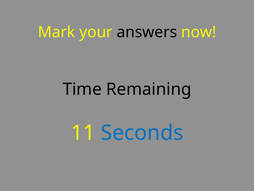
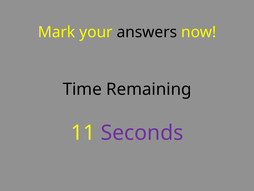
Seconds colour: blue -> purple
